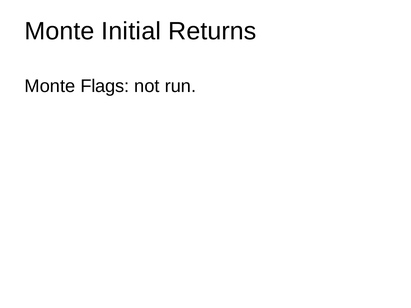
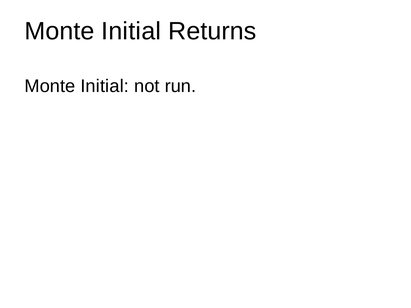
Flags at (105, 86): Flags -> Initial
